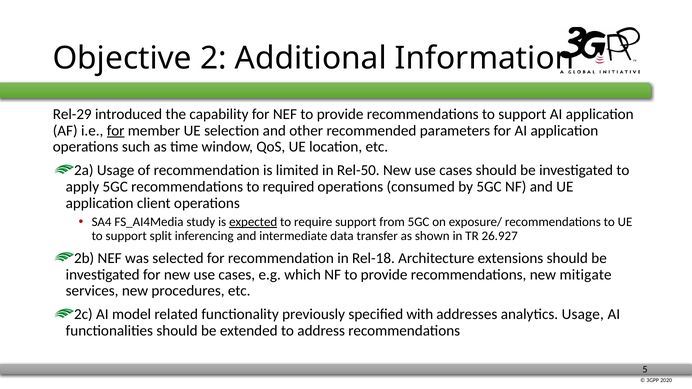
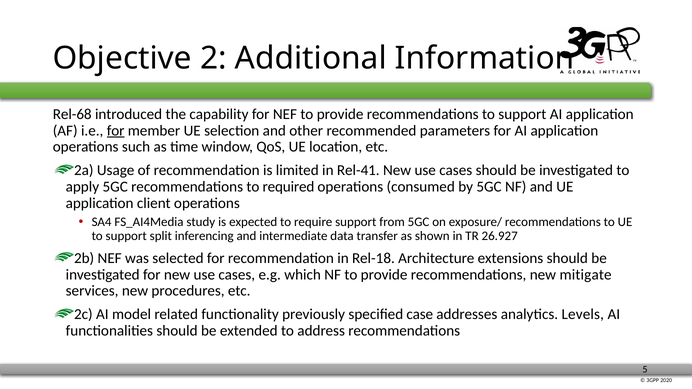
Rel-29: Rel-29 -> Rel-68
Rel-50: Rel-50 -> Rel-41
expected underline: present -> none
with: with -> case
analytics Usage: Usage -> Levels
